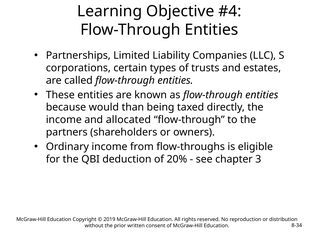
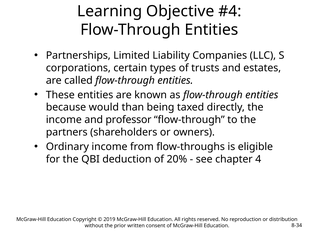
allocated: allocated -> professor
3: 3 -> 4
